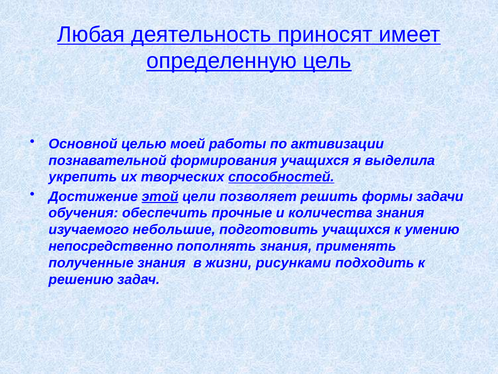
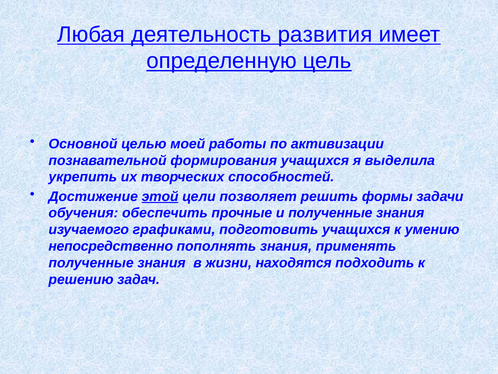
приносят: приносят -> развития
способностей underline: present -> none
и количества: количества -> полученные
небольшие: небольшие -> графиками
рисунками: рисунками -> находятся
